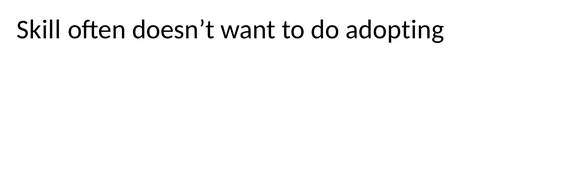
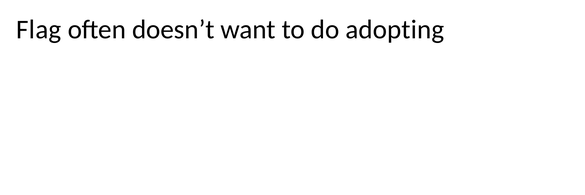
Skill: Skill -> Flag
